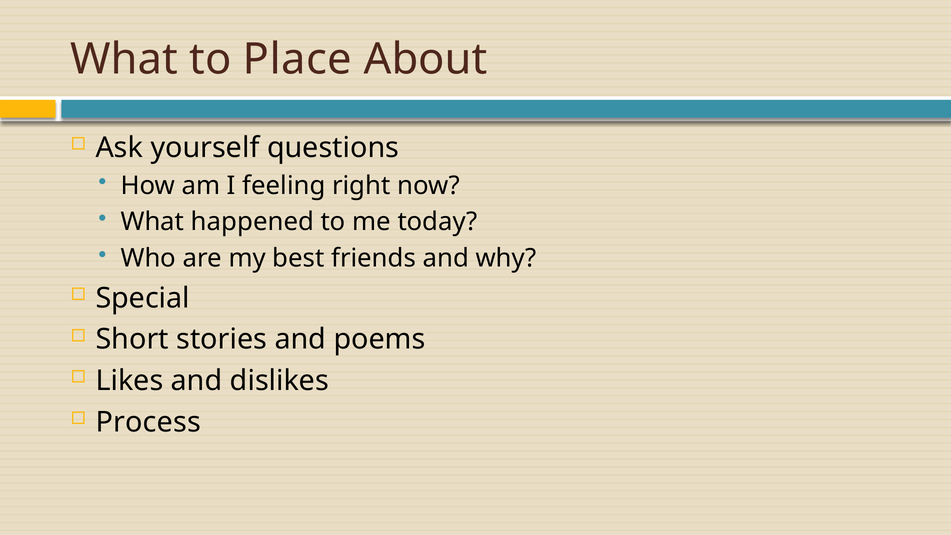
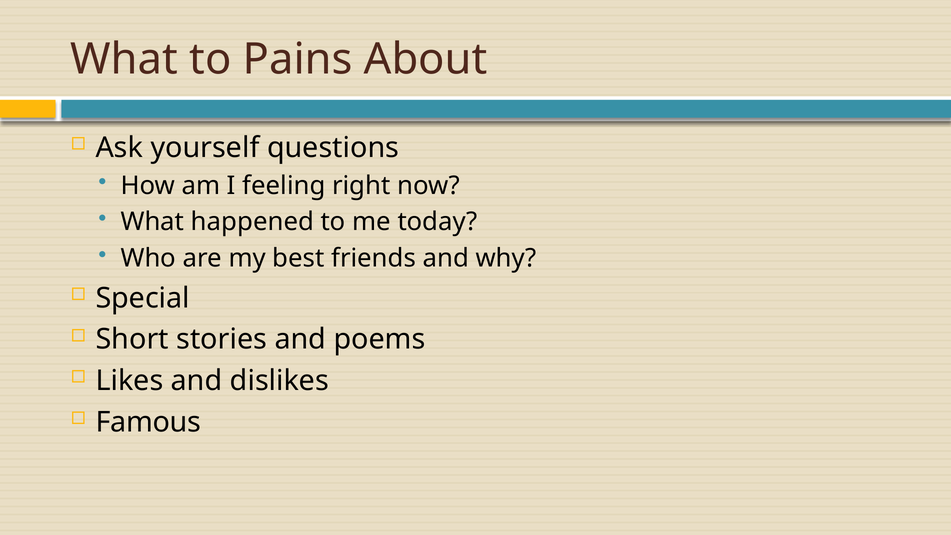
Place: Place -> Pains
Process: Process -> Famous
